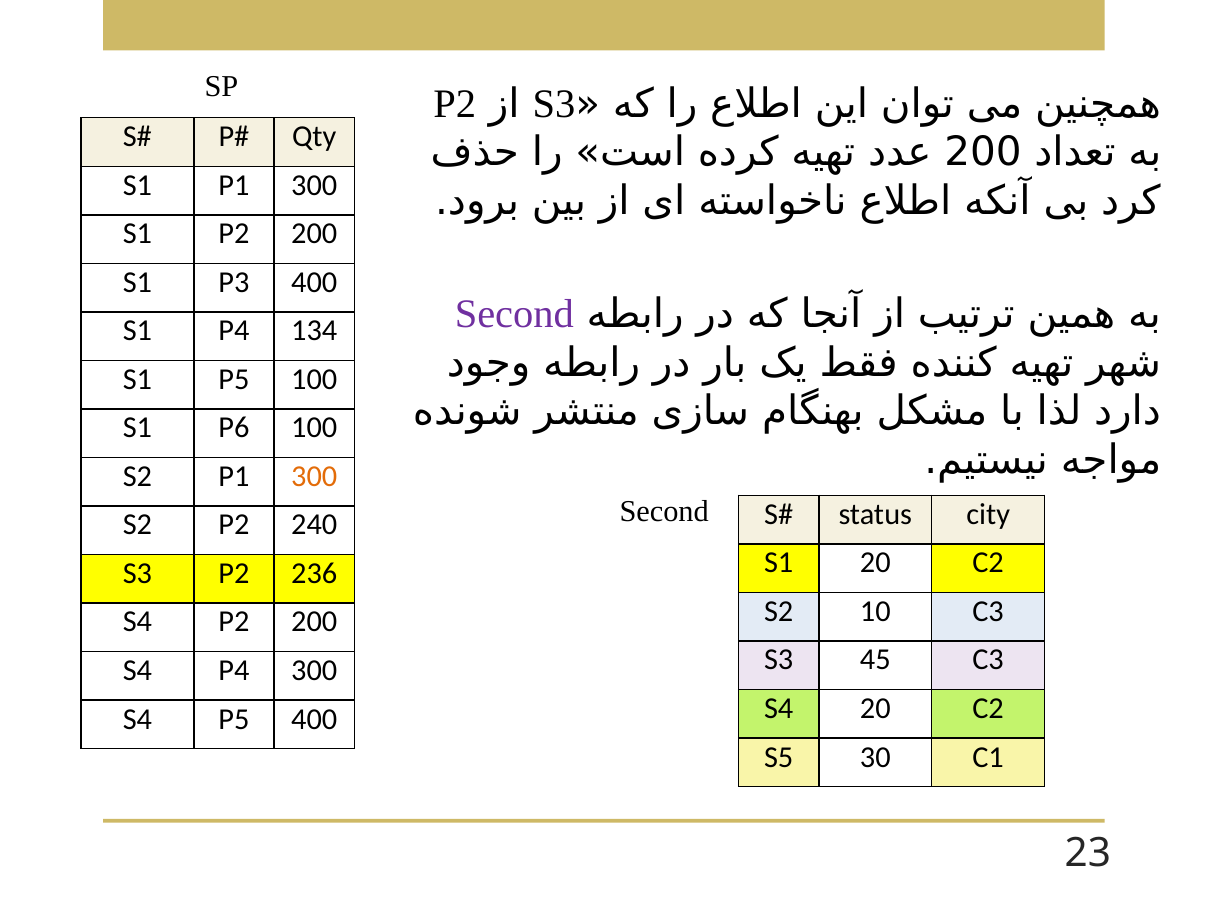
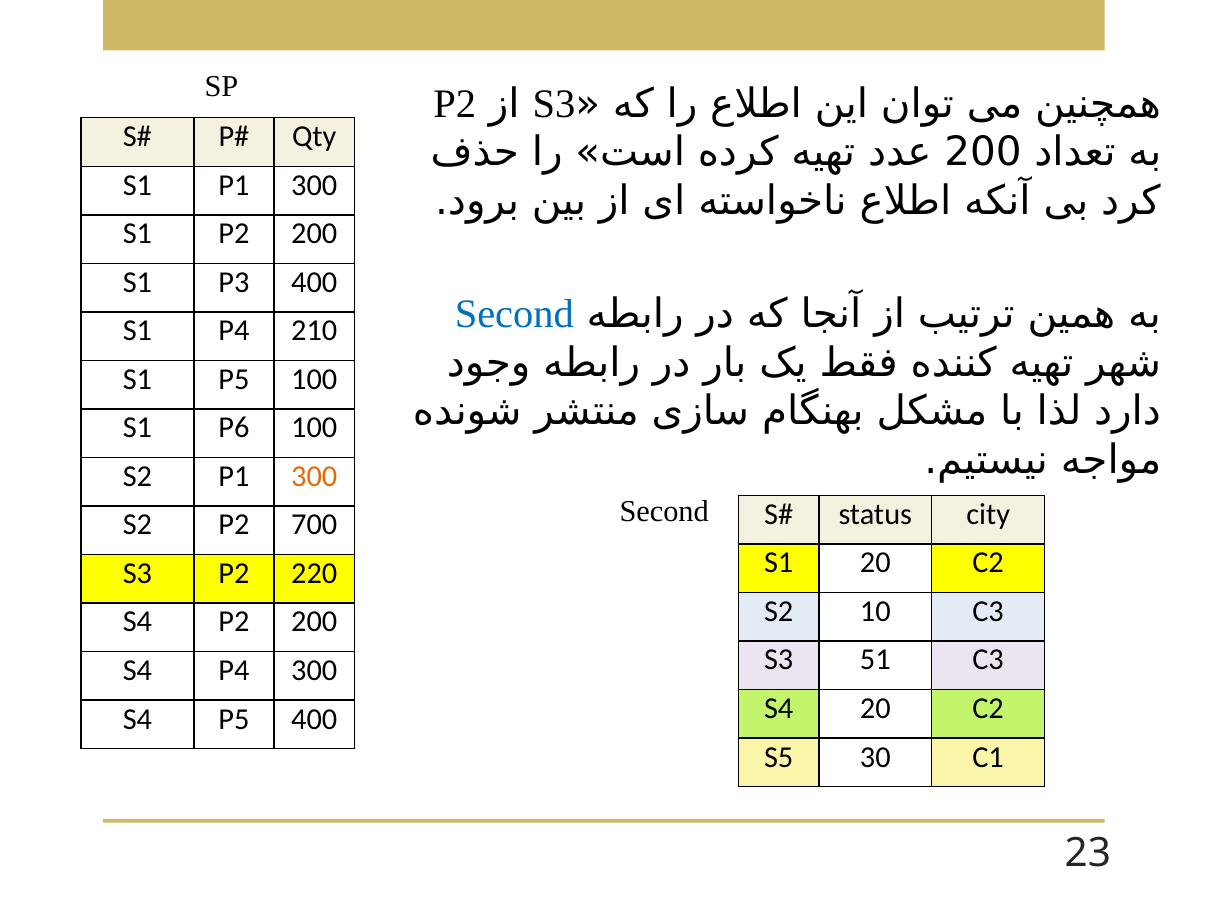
Second at (514, 314) colour: purple -> blue
134: 134 -> 210
240: 240 -> 700
236: 236 -> 220
45: 45 -> 51
